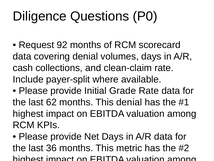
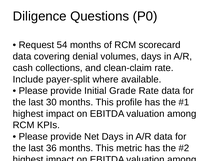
92: 92 -> 54
62: 62 -> 30
This denial: denial -> profile
